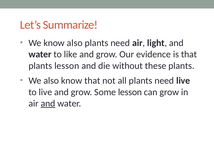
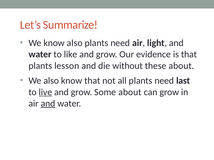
these plants: plants -> about
need live: live -> last
live at (45, 92) underline: none -> present
Some lesson: lesson -> about
